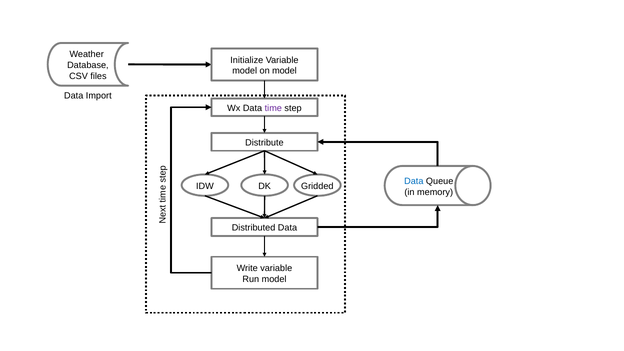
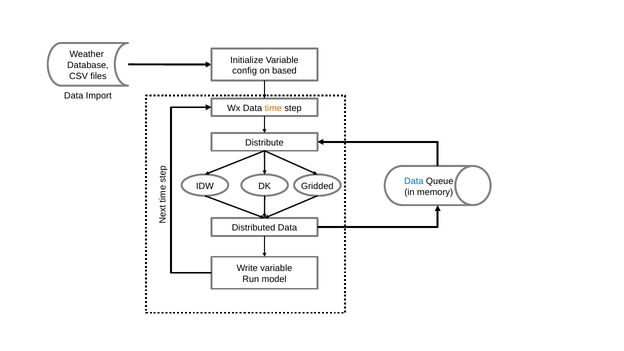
model at (245, 71): model -> config
on model: model -> based
time colour: purple -> orange
